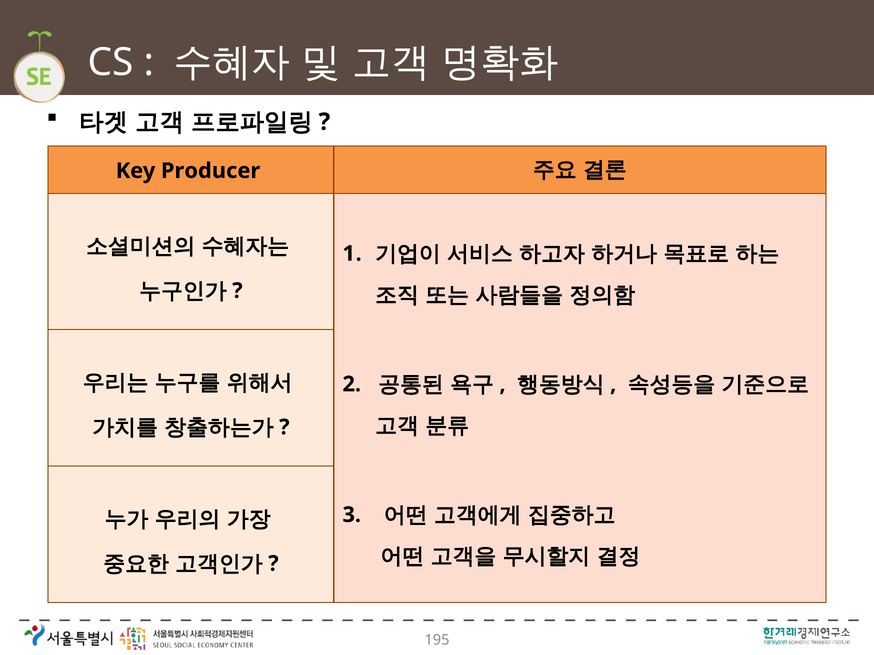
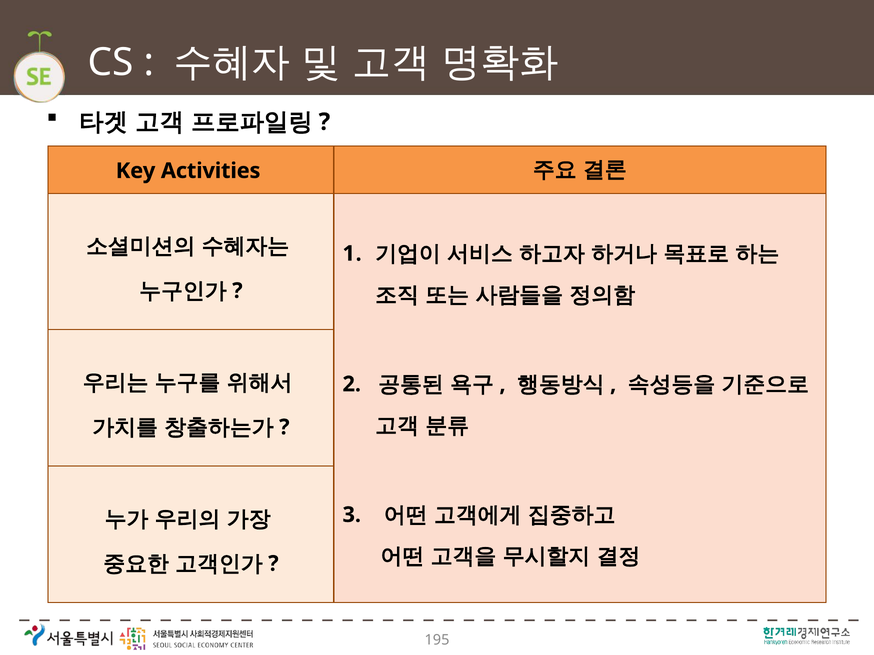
Producer: Producer -> Activities
